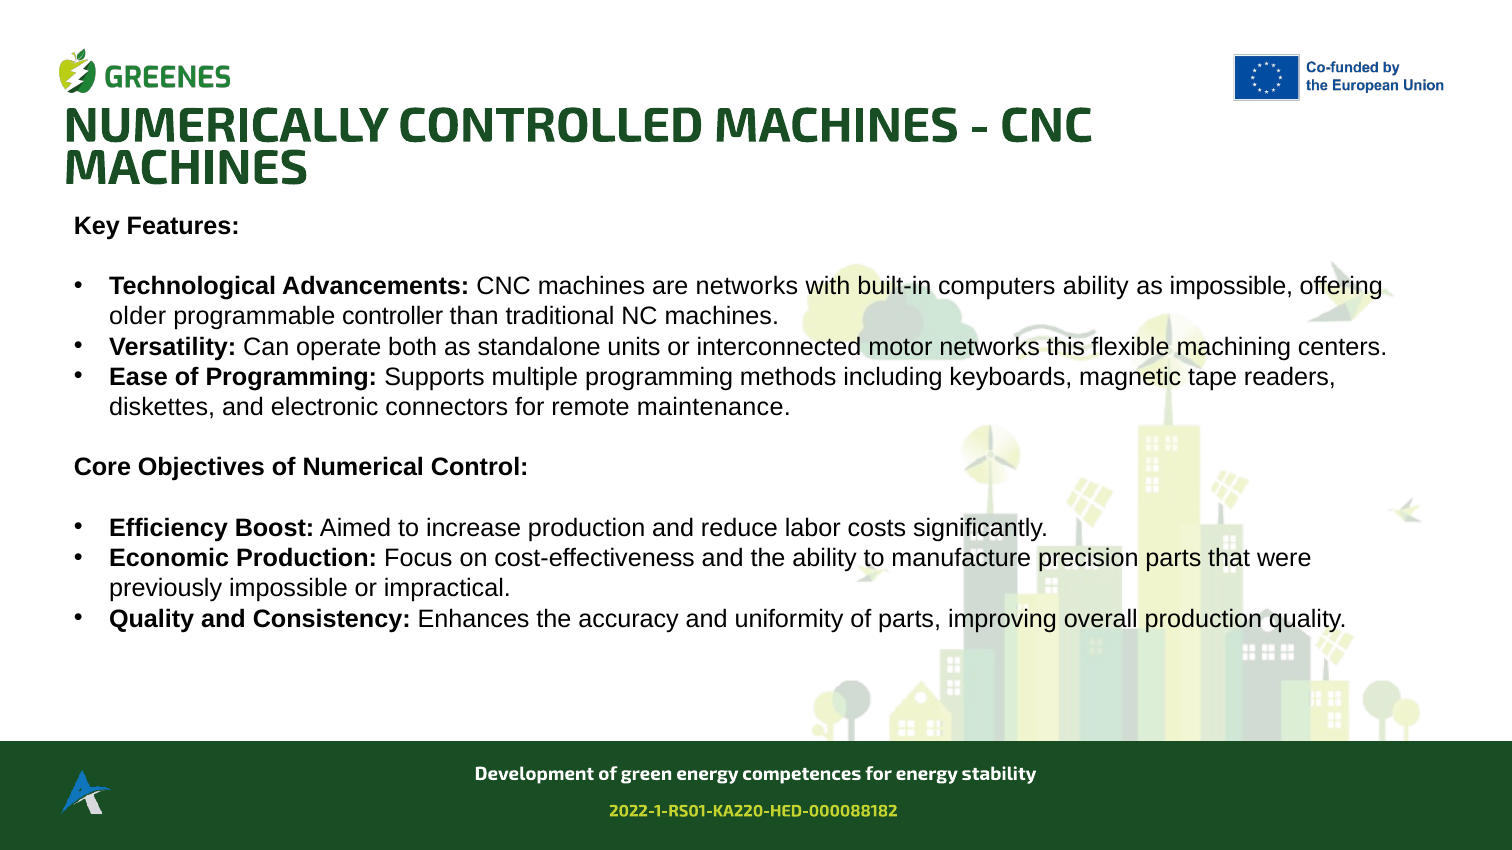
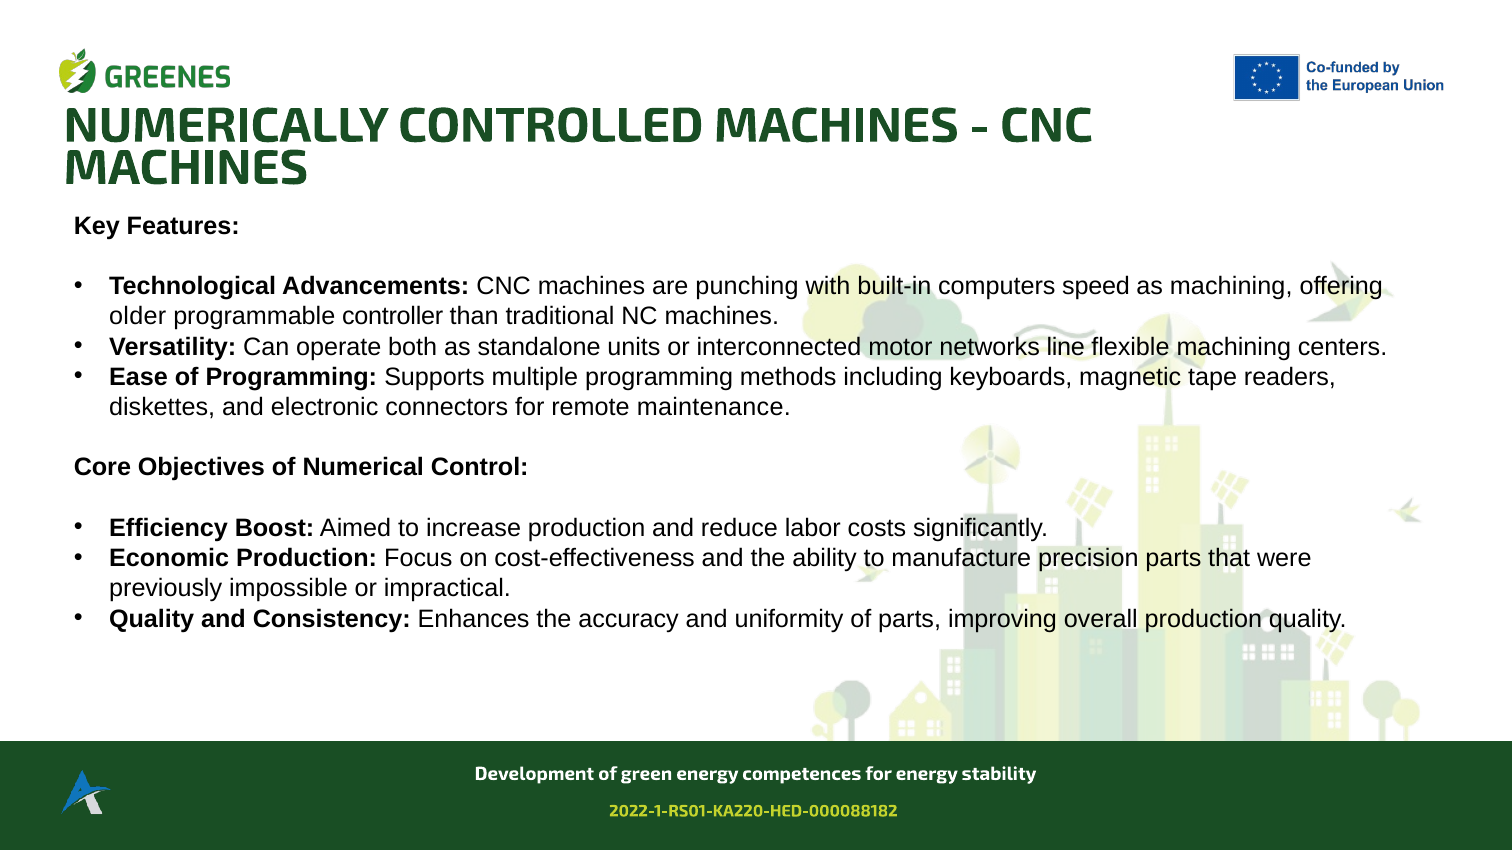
are networks: networks -> punching
computers ability: ability -> speed
as impossible: impossible -> machining
this: this -> line
